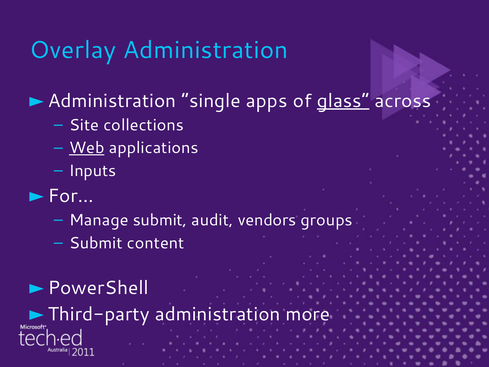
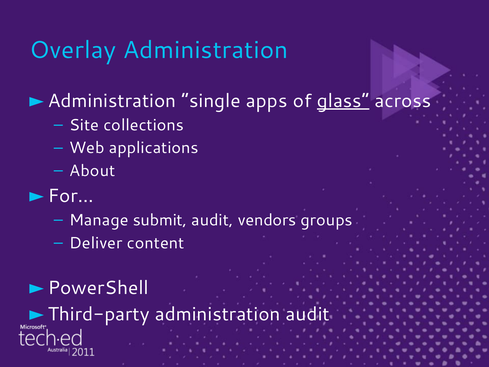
Web underline: present -> none
Inputs: Inputs -> About
Submit at (96, 243): Submit -> Deliver
administration more: more -> audit
